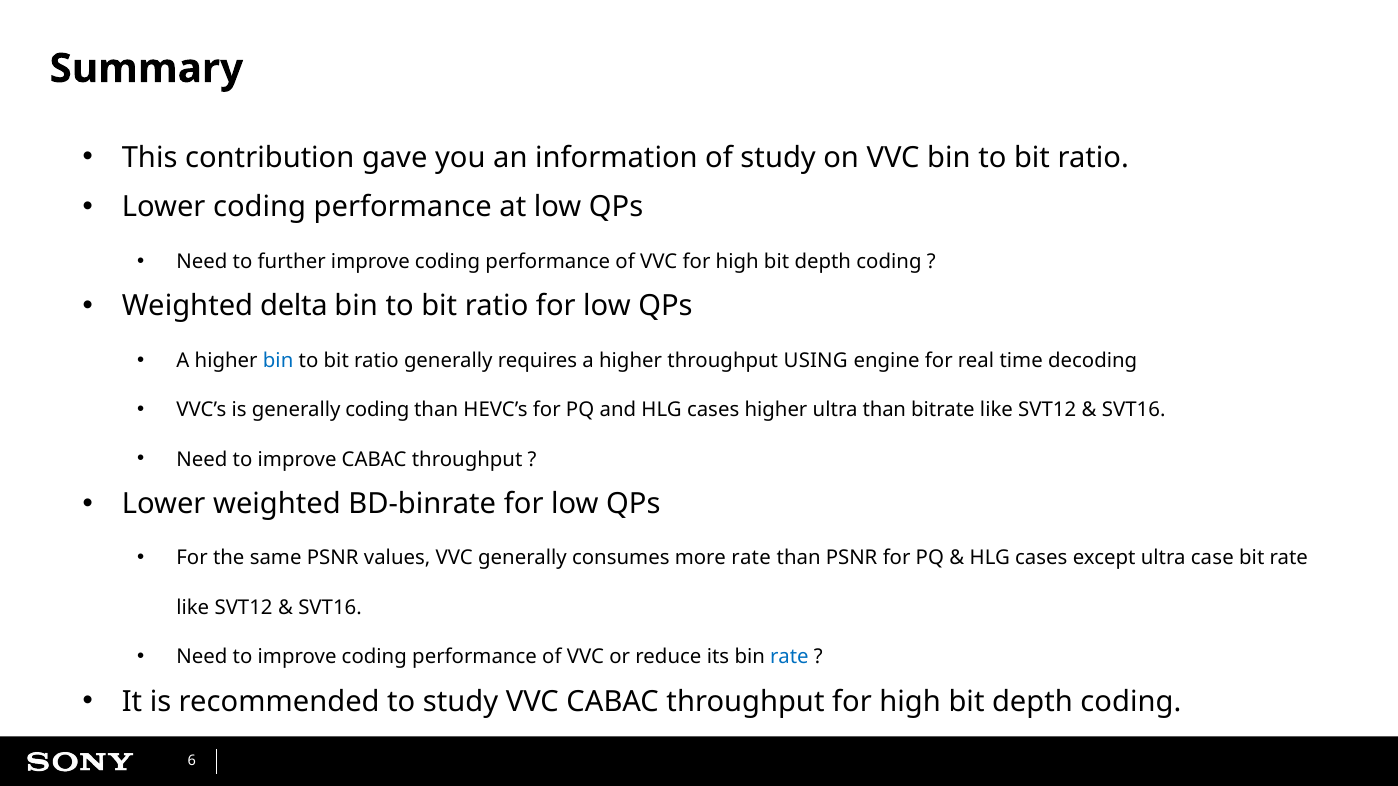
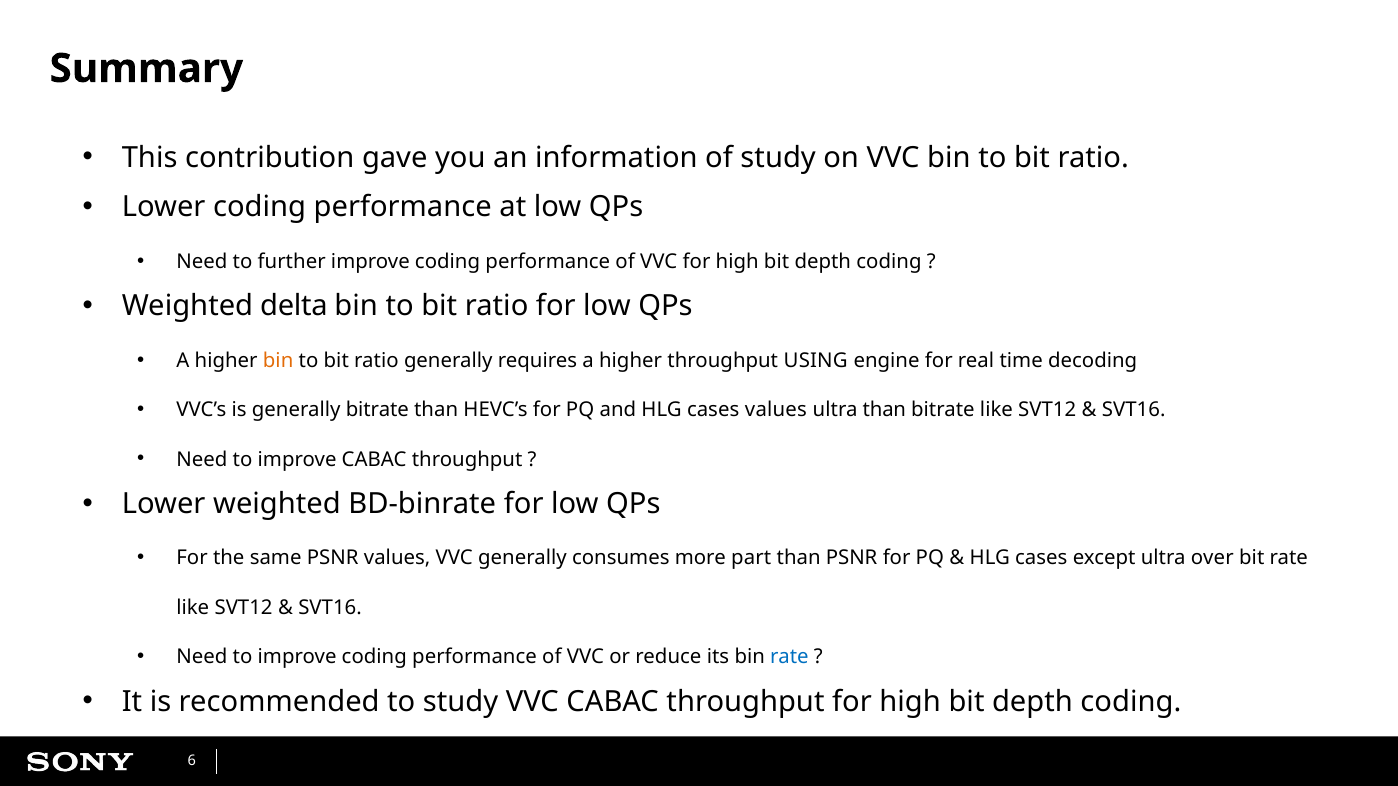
bin at (278, 360) colour: blue -> orange
generally coding: coding -> bitrate
cases higher: higher -> values
more rate: rate -> part
case: case -> over
